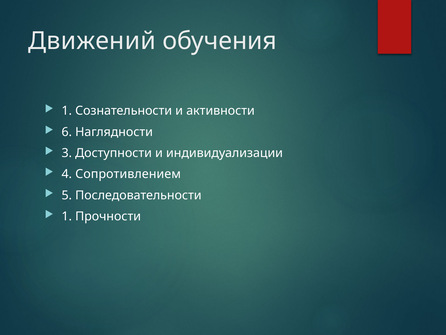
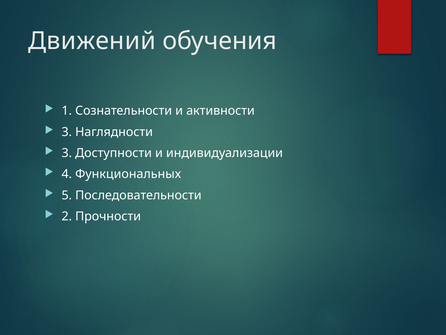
6 at (67, 132): 6 -> 3
Сопротивлением: Сопротивлением -> Функциональных
1 at (67, 216): 1 -> 2
